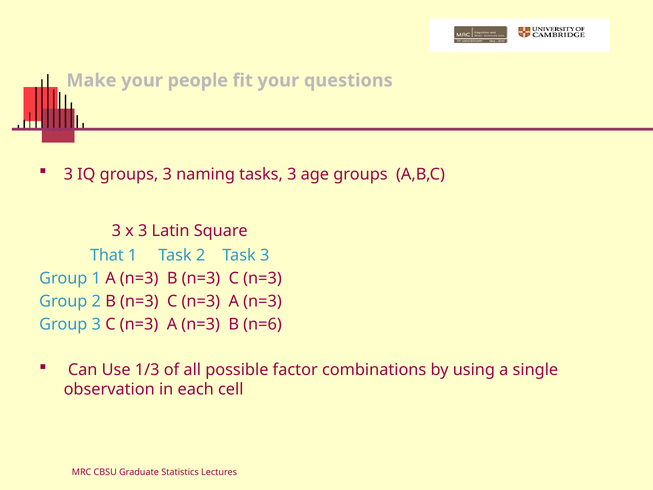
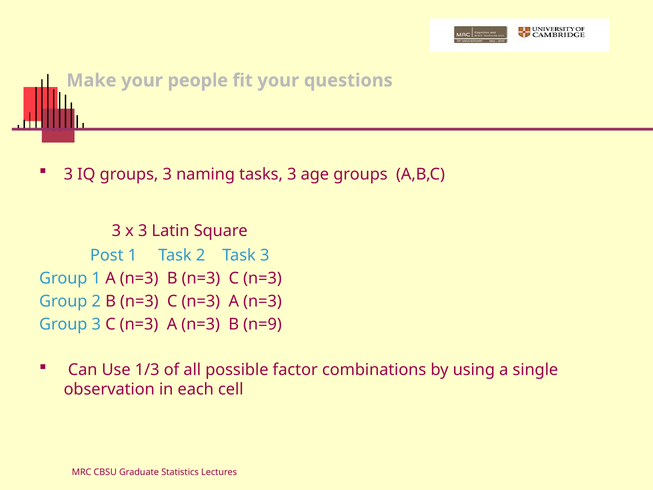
That: That -> Post
n=6: n=6 -> n=9
